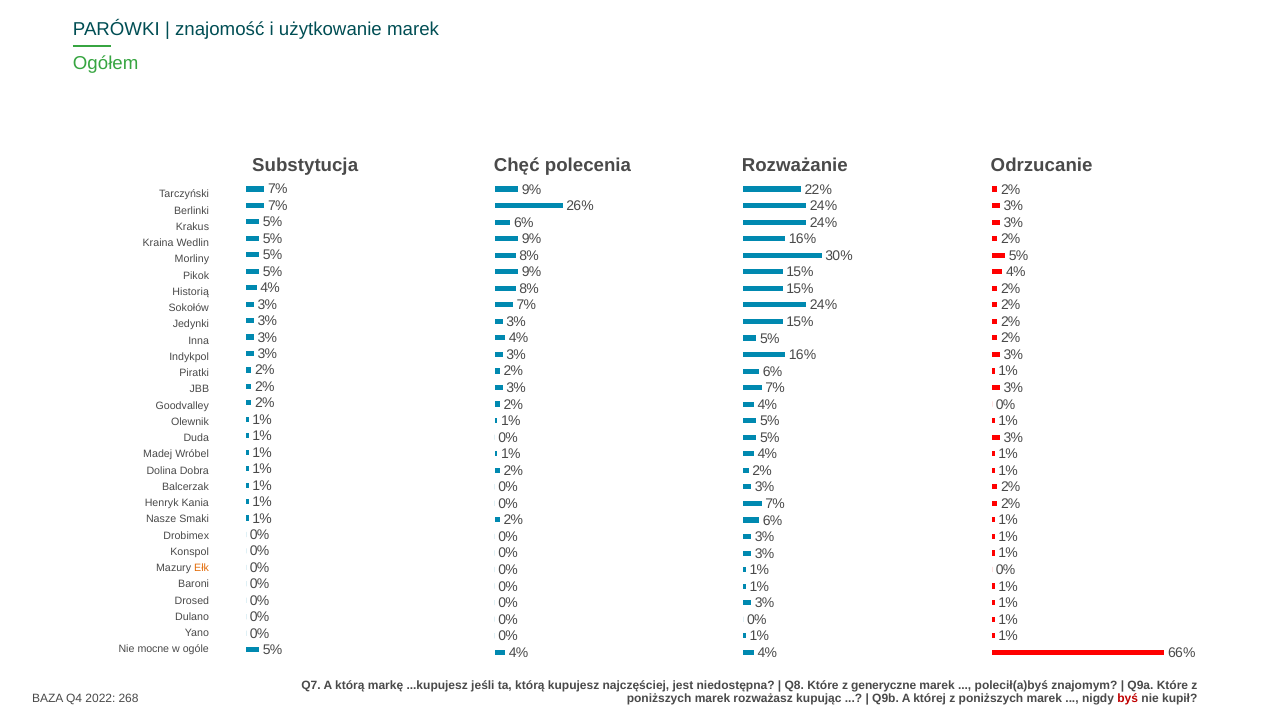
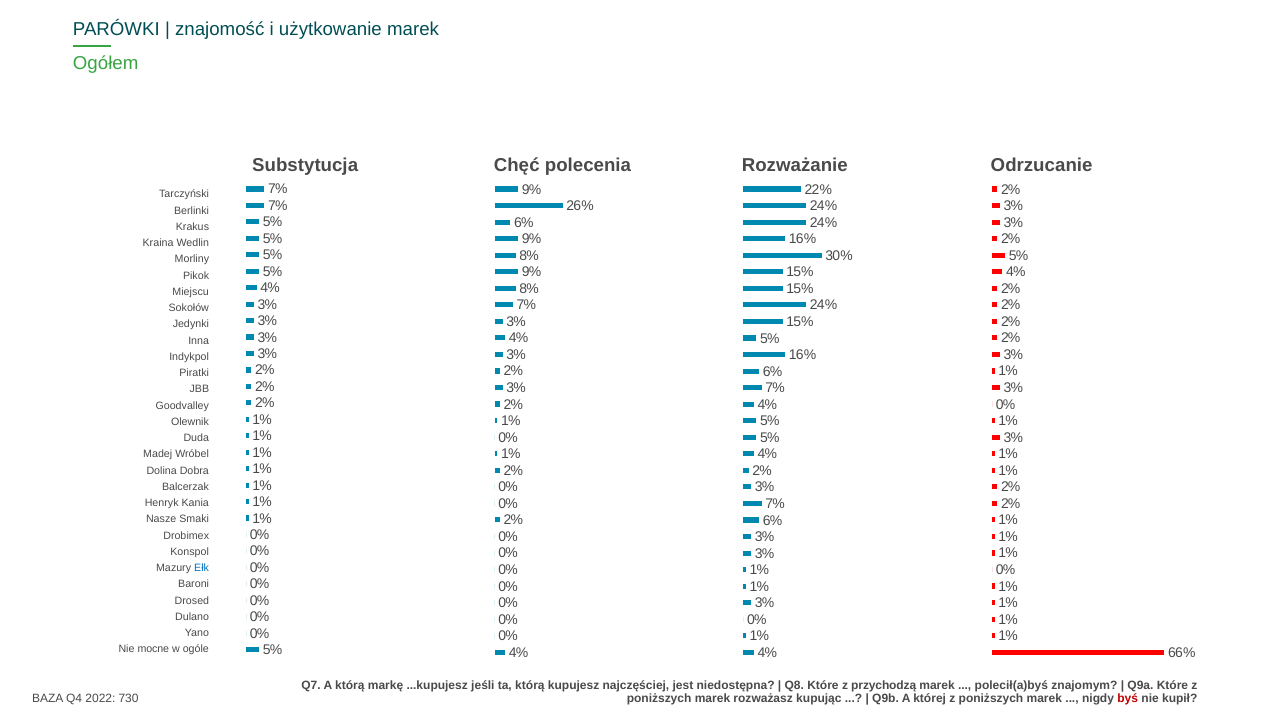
Historią: Historią -> Miejscu
Ełk colour: orange -> blue
generyczne: generyczne -> przychodzą
268: 268 -> 730
